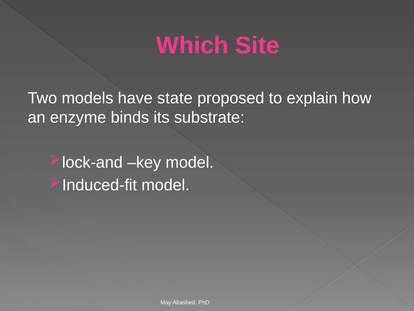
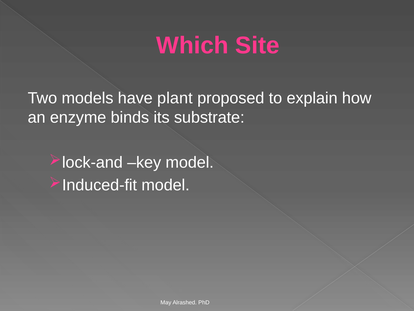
state: state -> plant
